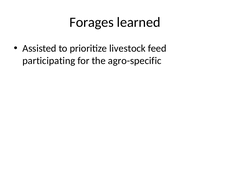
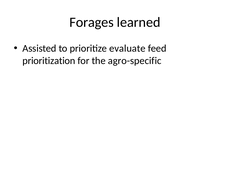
livestock: livestock -> evaluate
participating: participating -> prioritization
